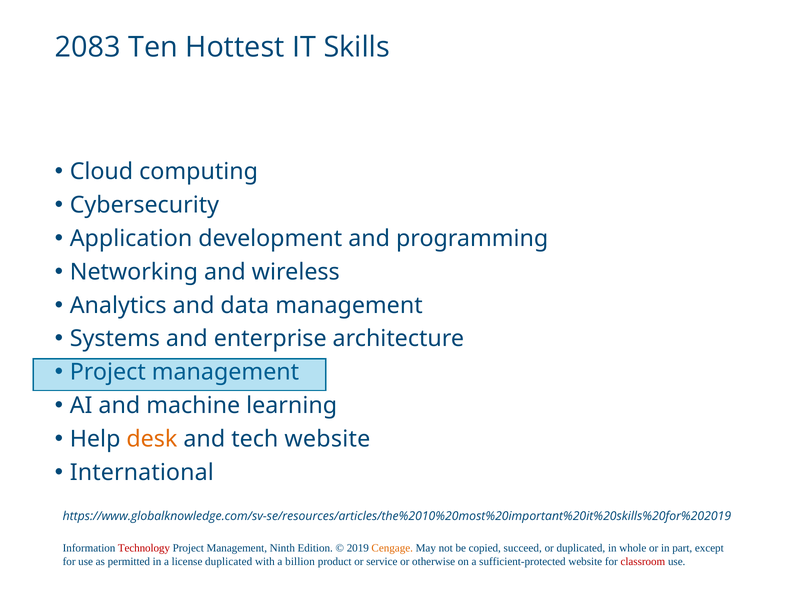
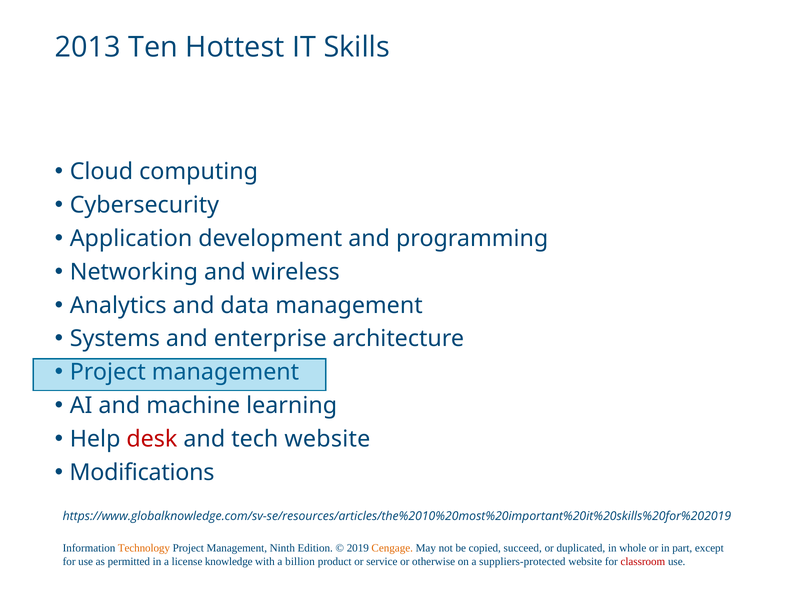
2083: 2083 -> 2013
desk colour: orange -> red
International: International -> Modifications
Technology colour: red -> orange
license duplicated: duplicated -> knowledge
sufficient-protected: sufficient-protected -> suppliers-protected
